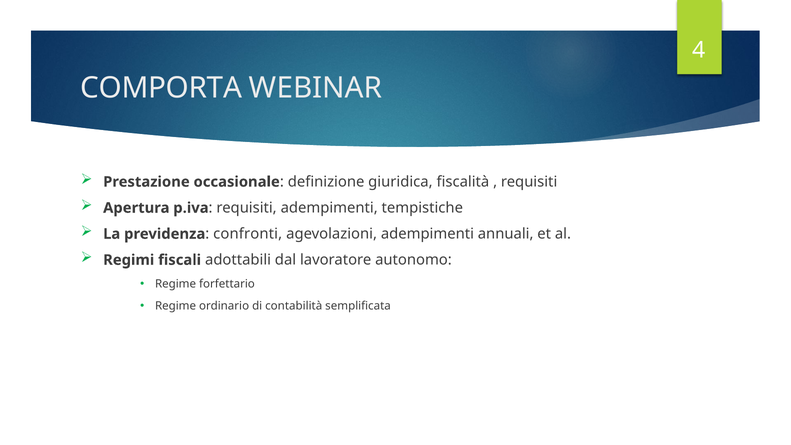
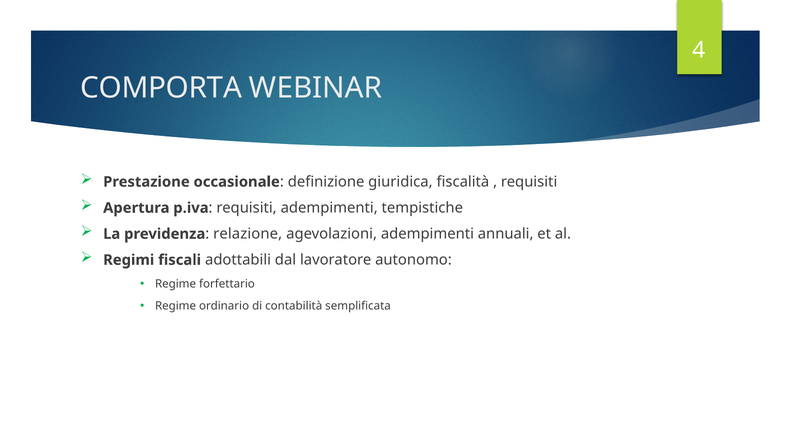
confronti: confronti -> relazione
